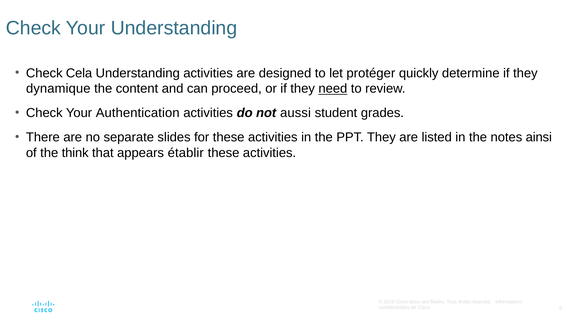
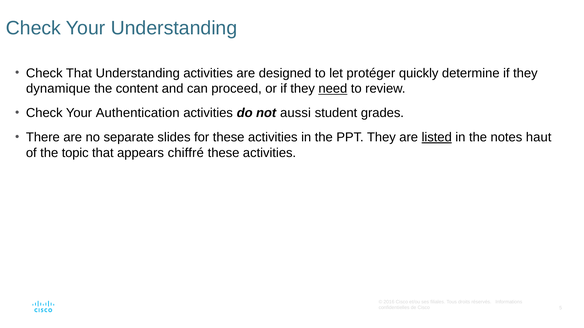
Check Cela: Cela -> That
listed underline: none -> present
ainsi: ainsi -> haut
think: think -> topic
établir: établir -> chiffré
